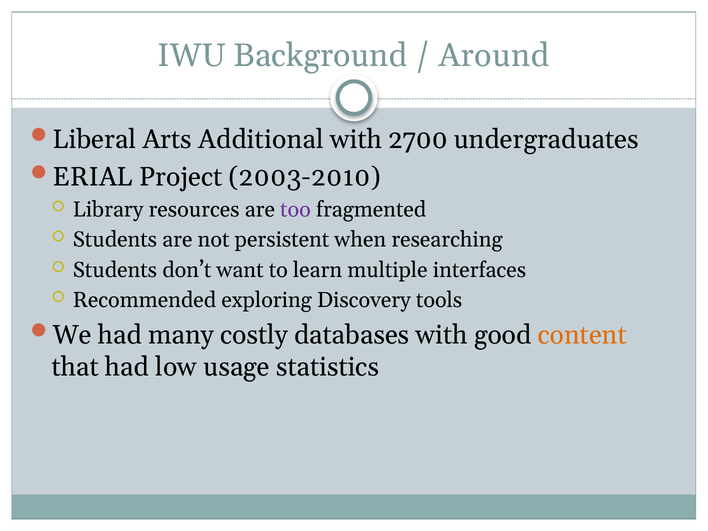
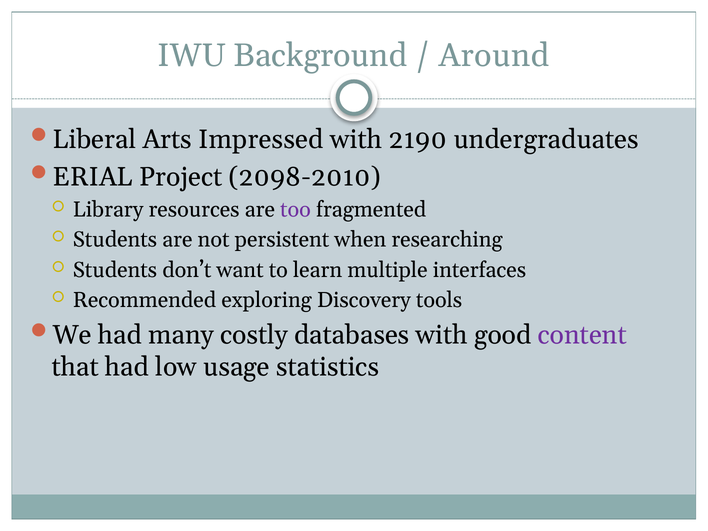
Additional: Additional -> Impressed
2700: 2700 -> 2190
2003-2010: 2003-2010 -> 2098-2010
content colour: orange -> purple
